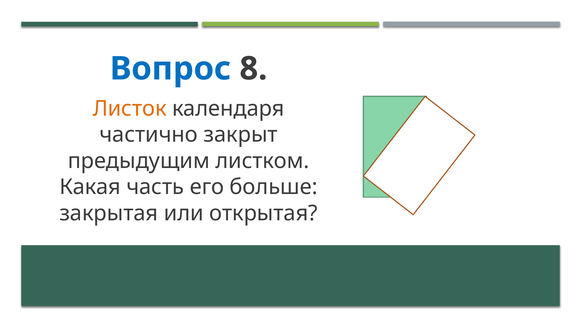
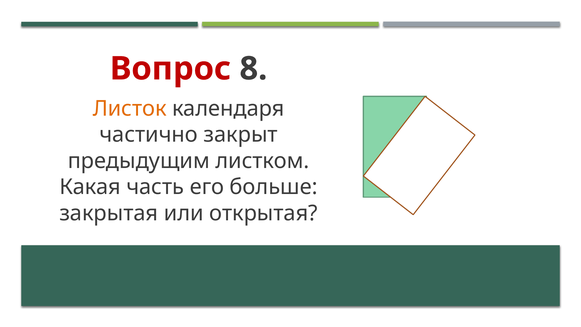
Вопрос colour: blue -> red
